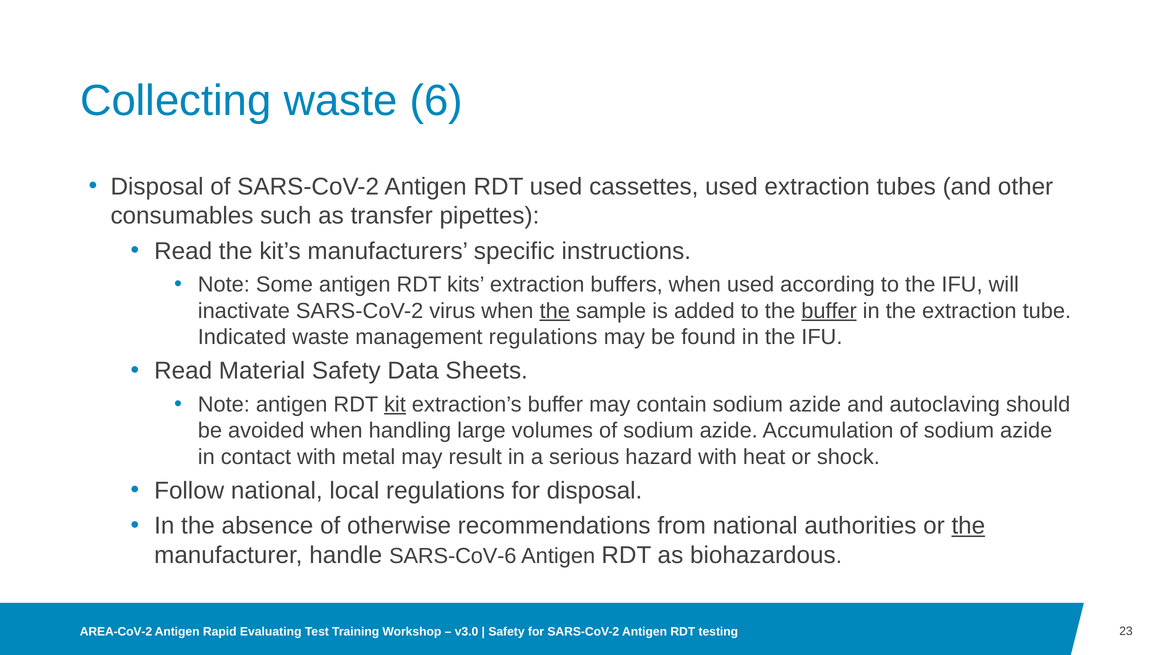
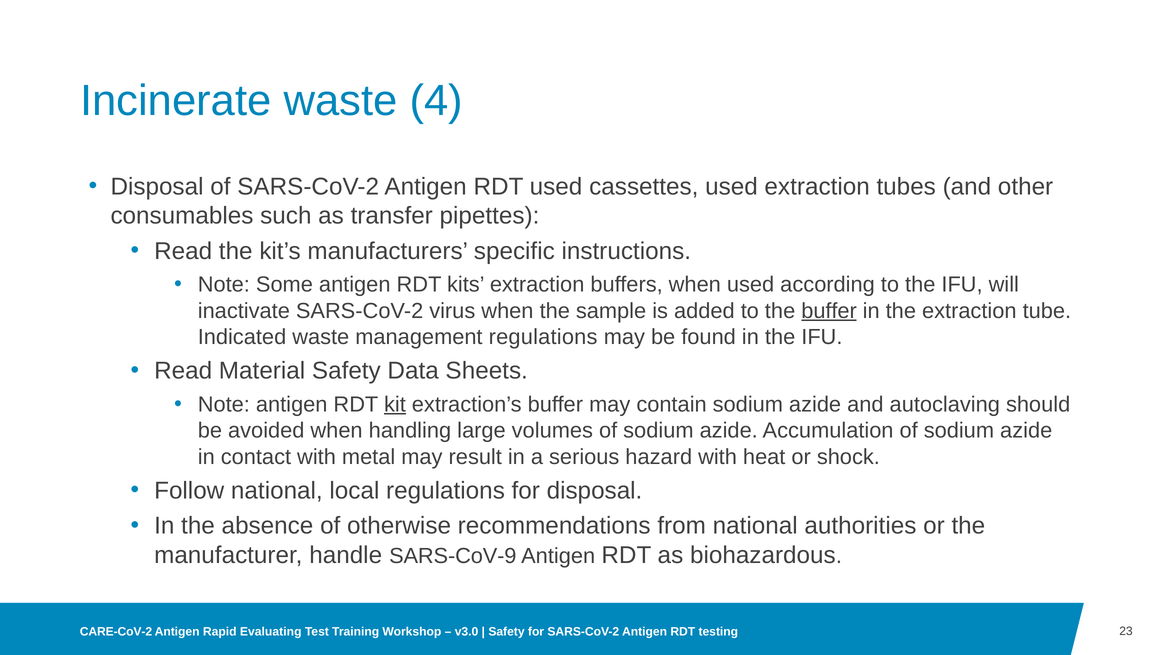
Collecting: Collecting -> Incinerate
6: 6 -> 4
the at (555, 311) underline: present -> none
the at (968, 526) underline: present -> none
SARS-CoV-6: SARS-CoV-6 -> SARS-CoV-9
AREA-CoV-2: AREA-CoV-2 -> CARE-CoV-2
